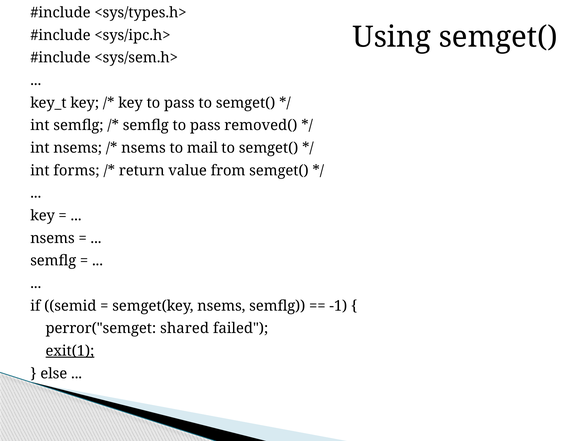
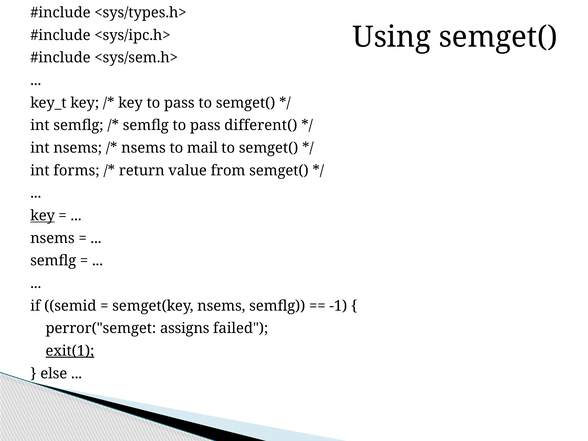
removed(: removed( -> different(
key at (43, 216) underline: none -> present
shared: shared -> assigns
